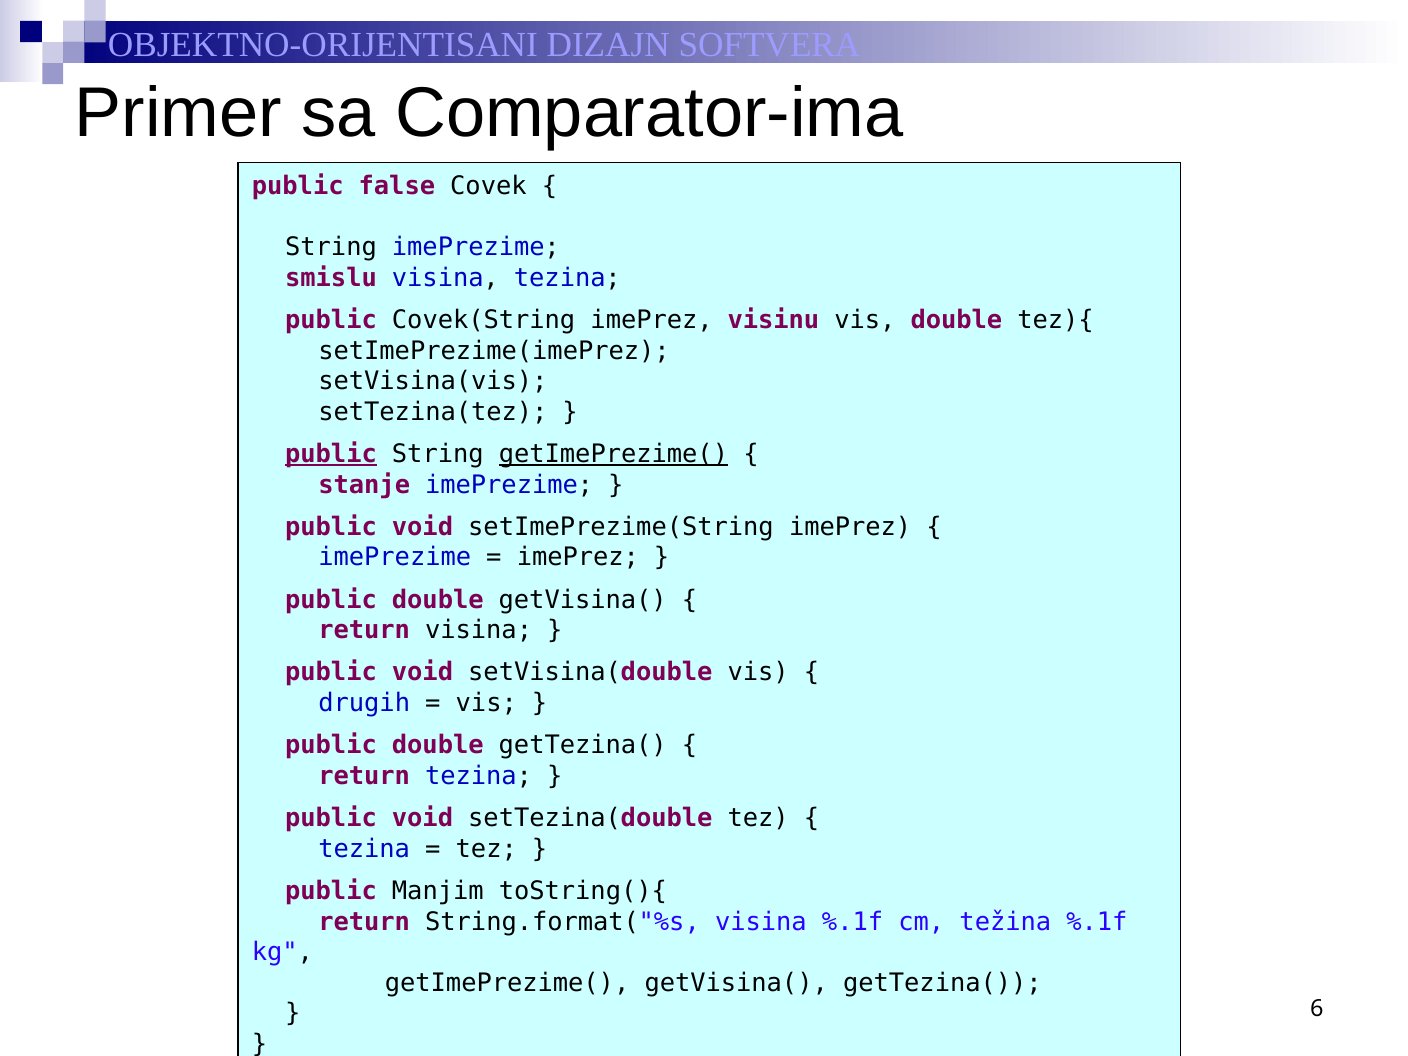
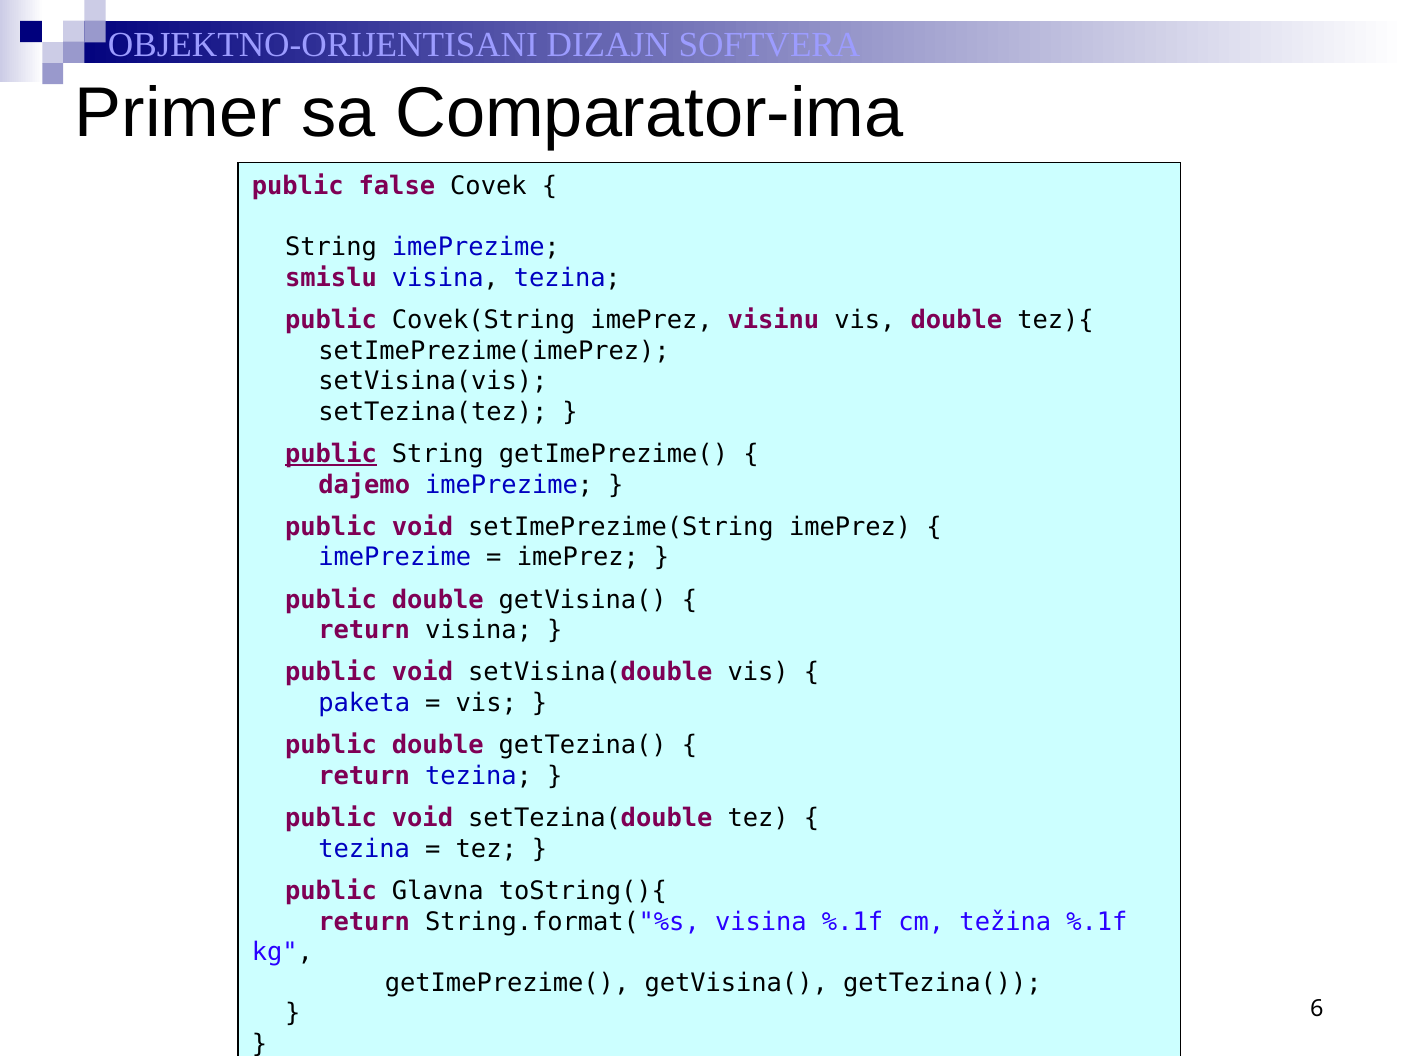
getImePrezime( at (613, 454) underline: present -> none
stanje: stanje -> dajemo
drugih: drugih -> paketa
Manjim: Manjim -> Glavna
